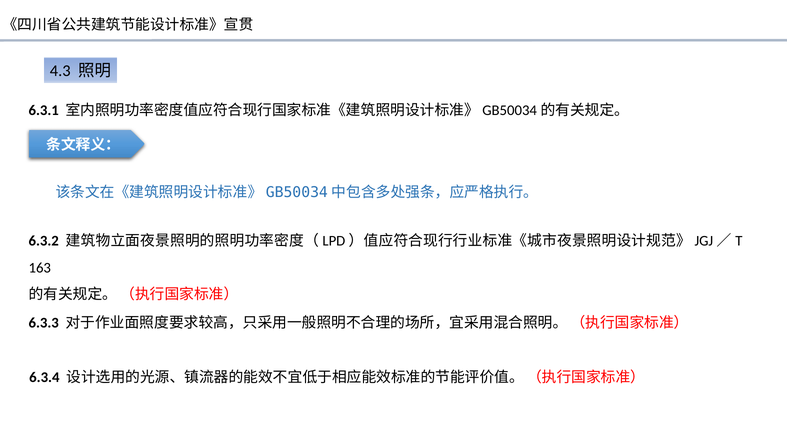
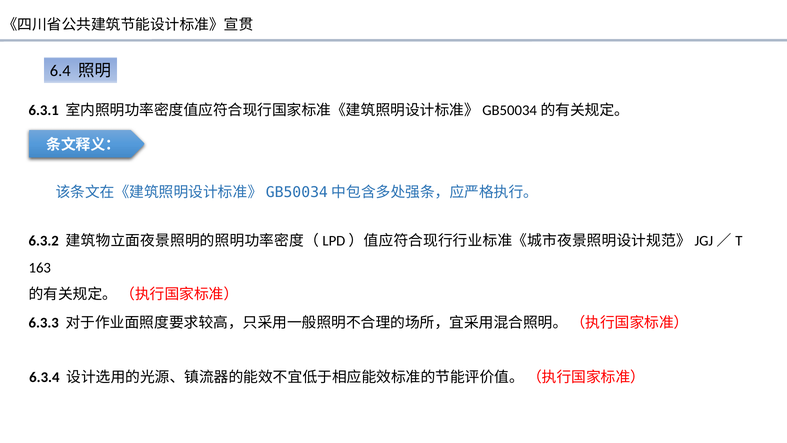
4.3: 4.3 -> 6.4
